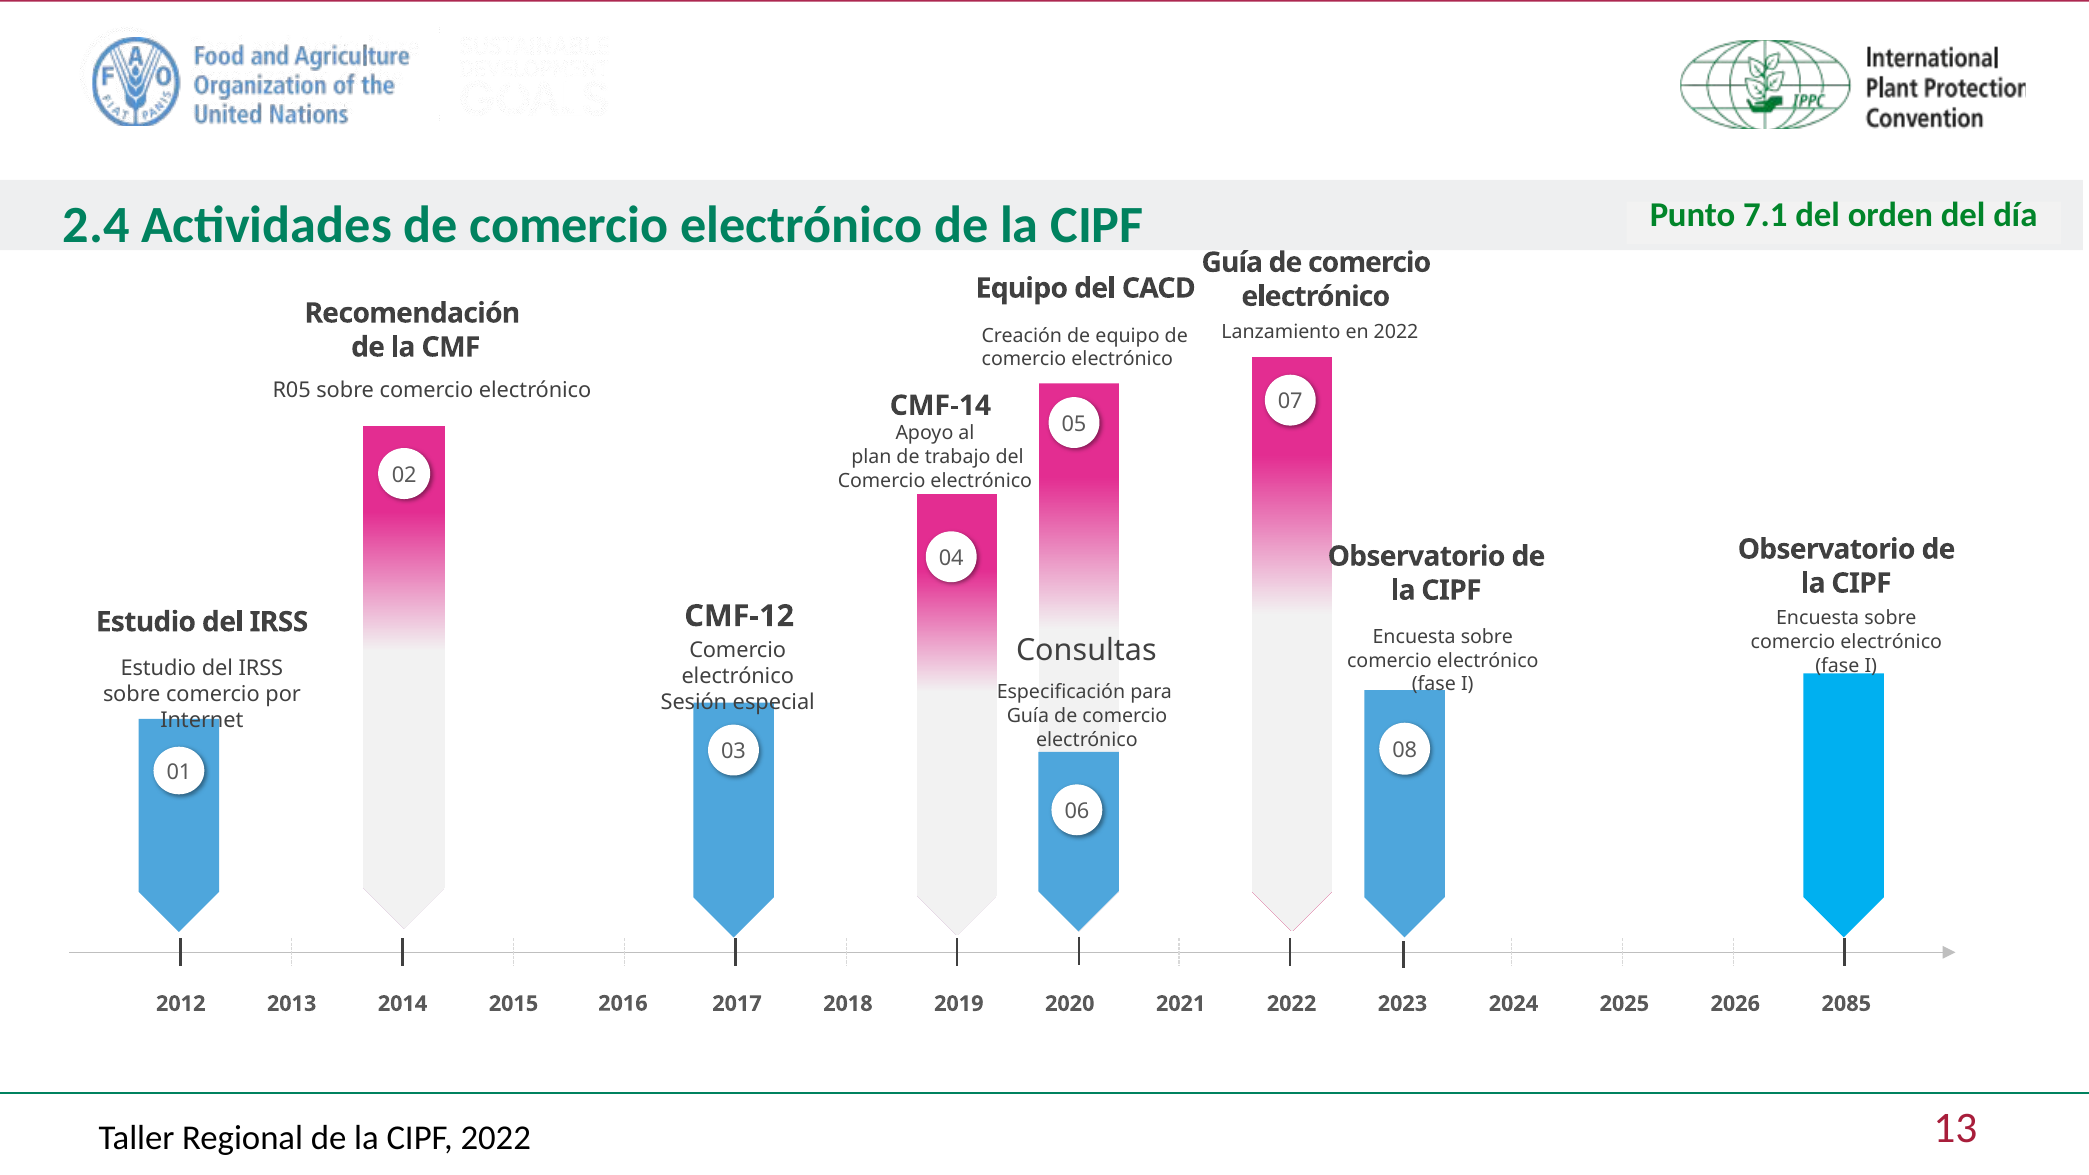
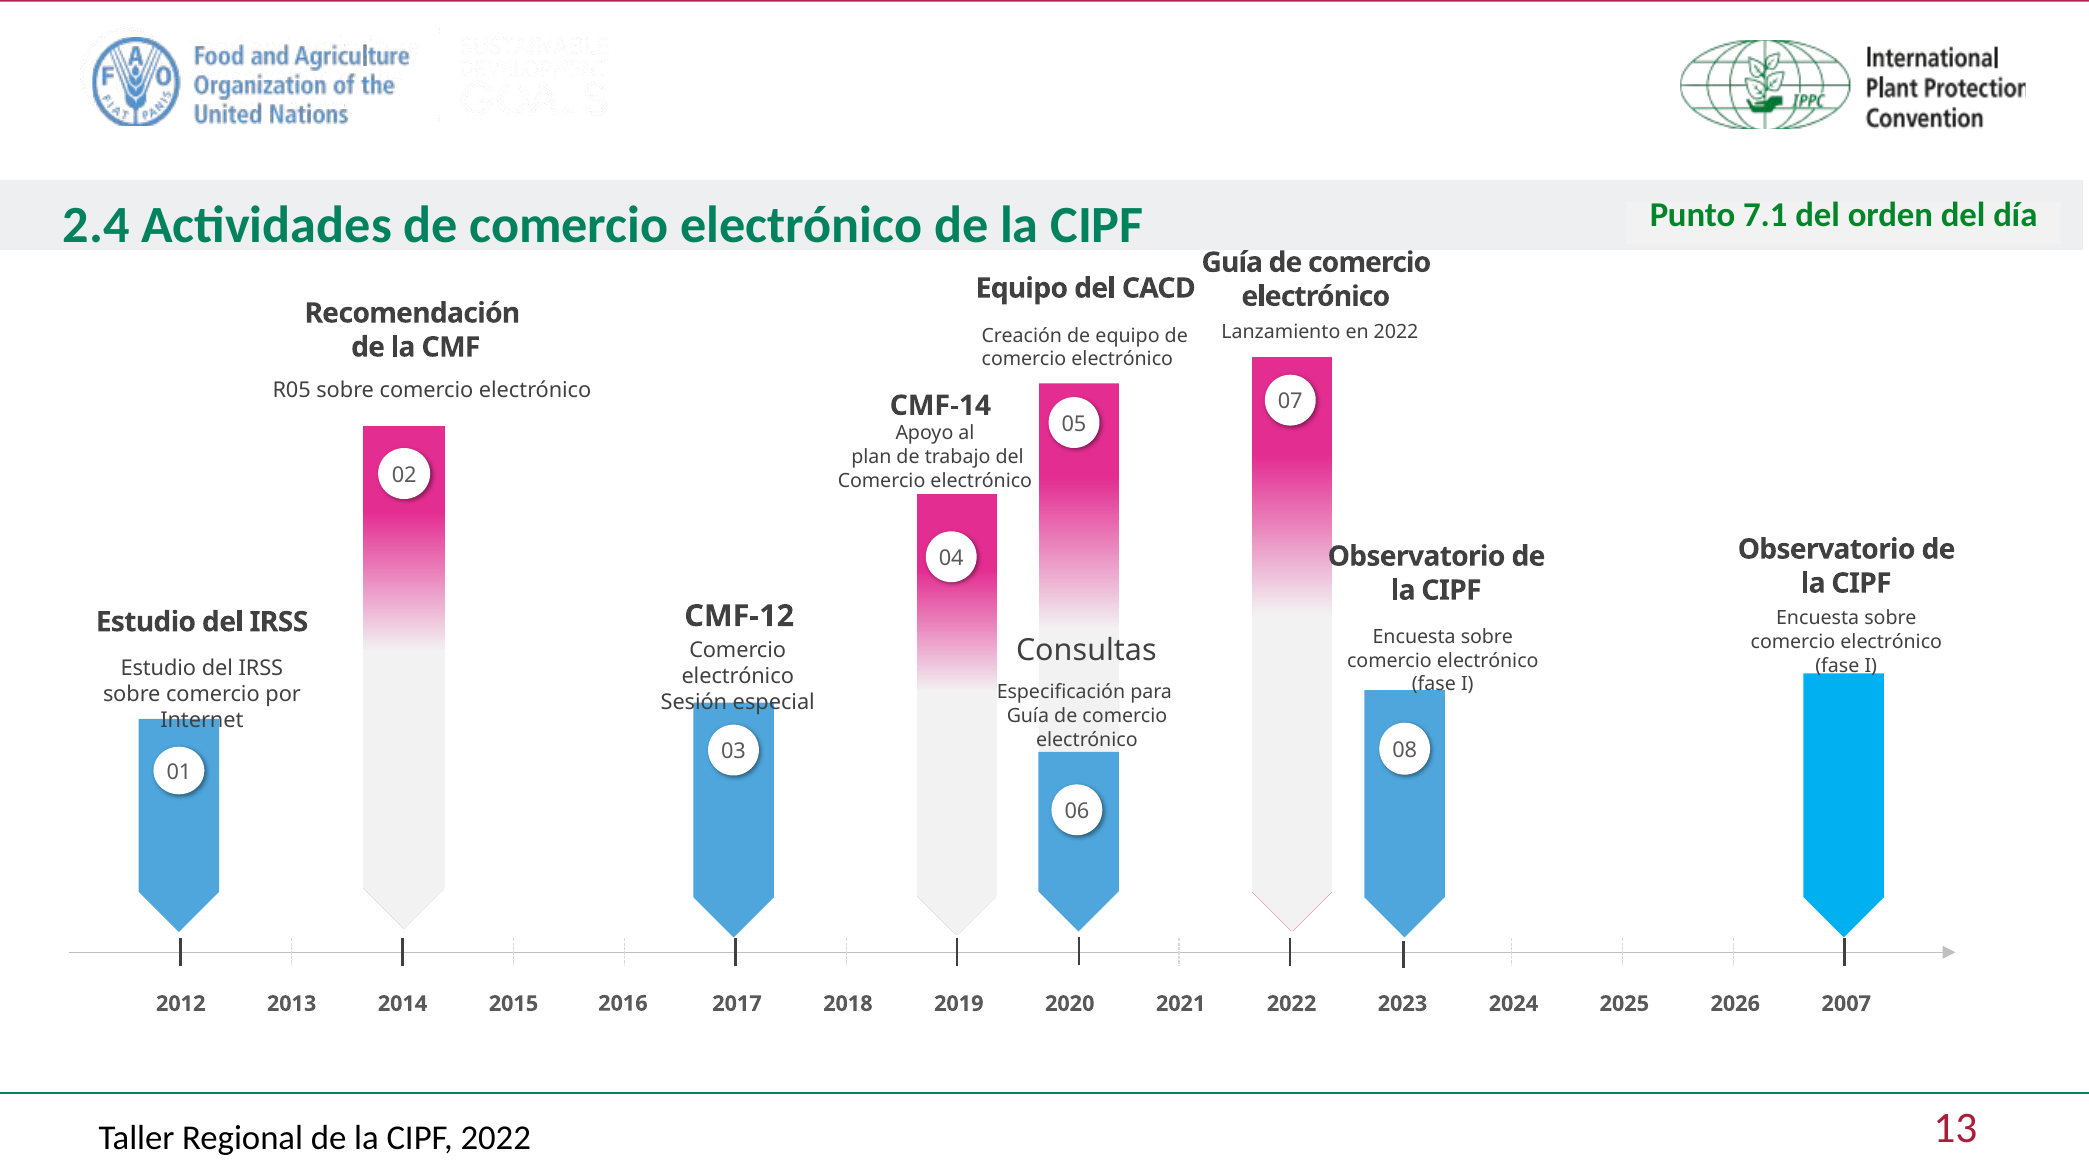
2085: 2085 -> 2007
